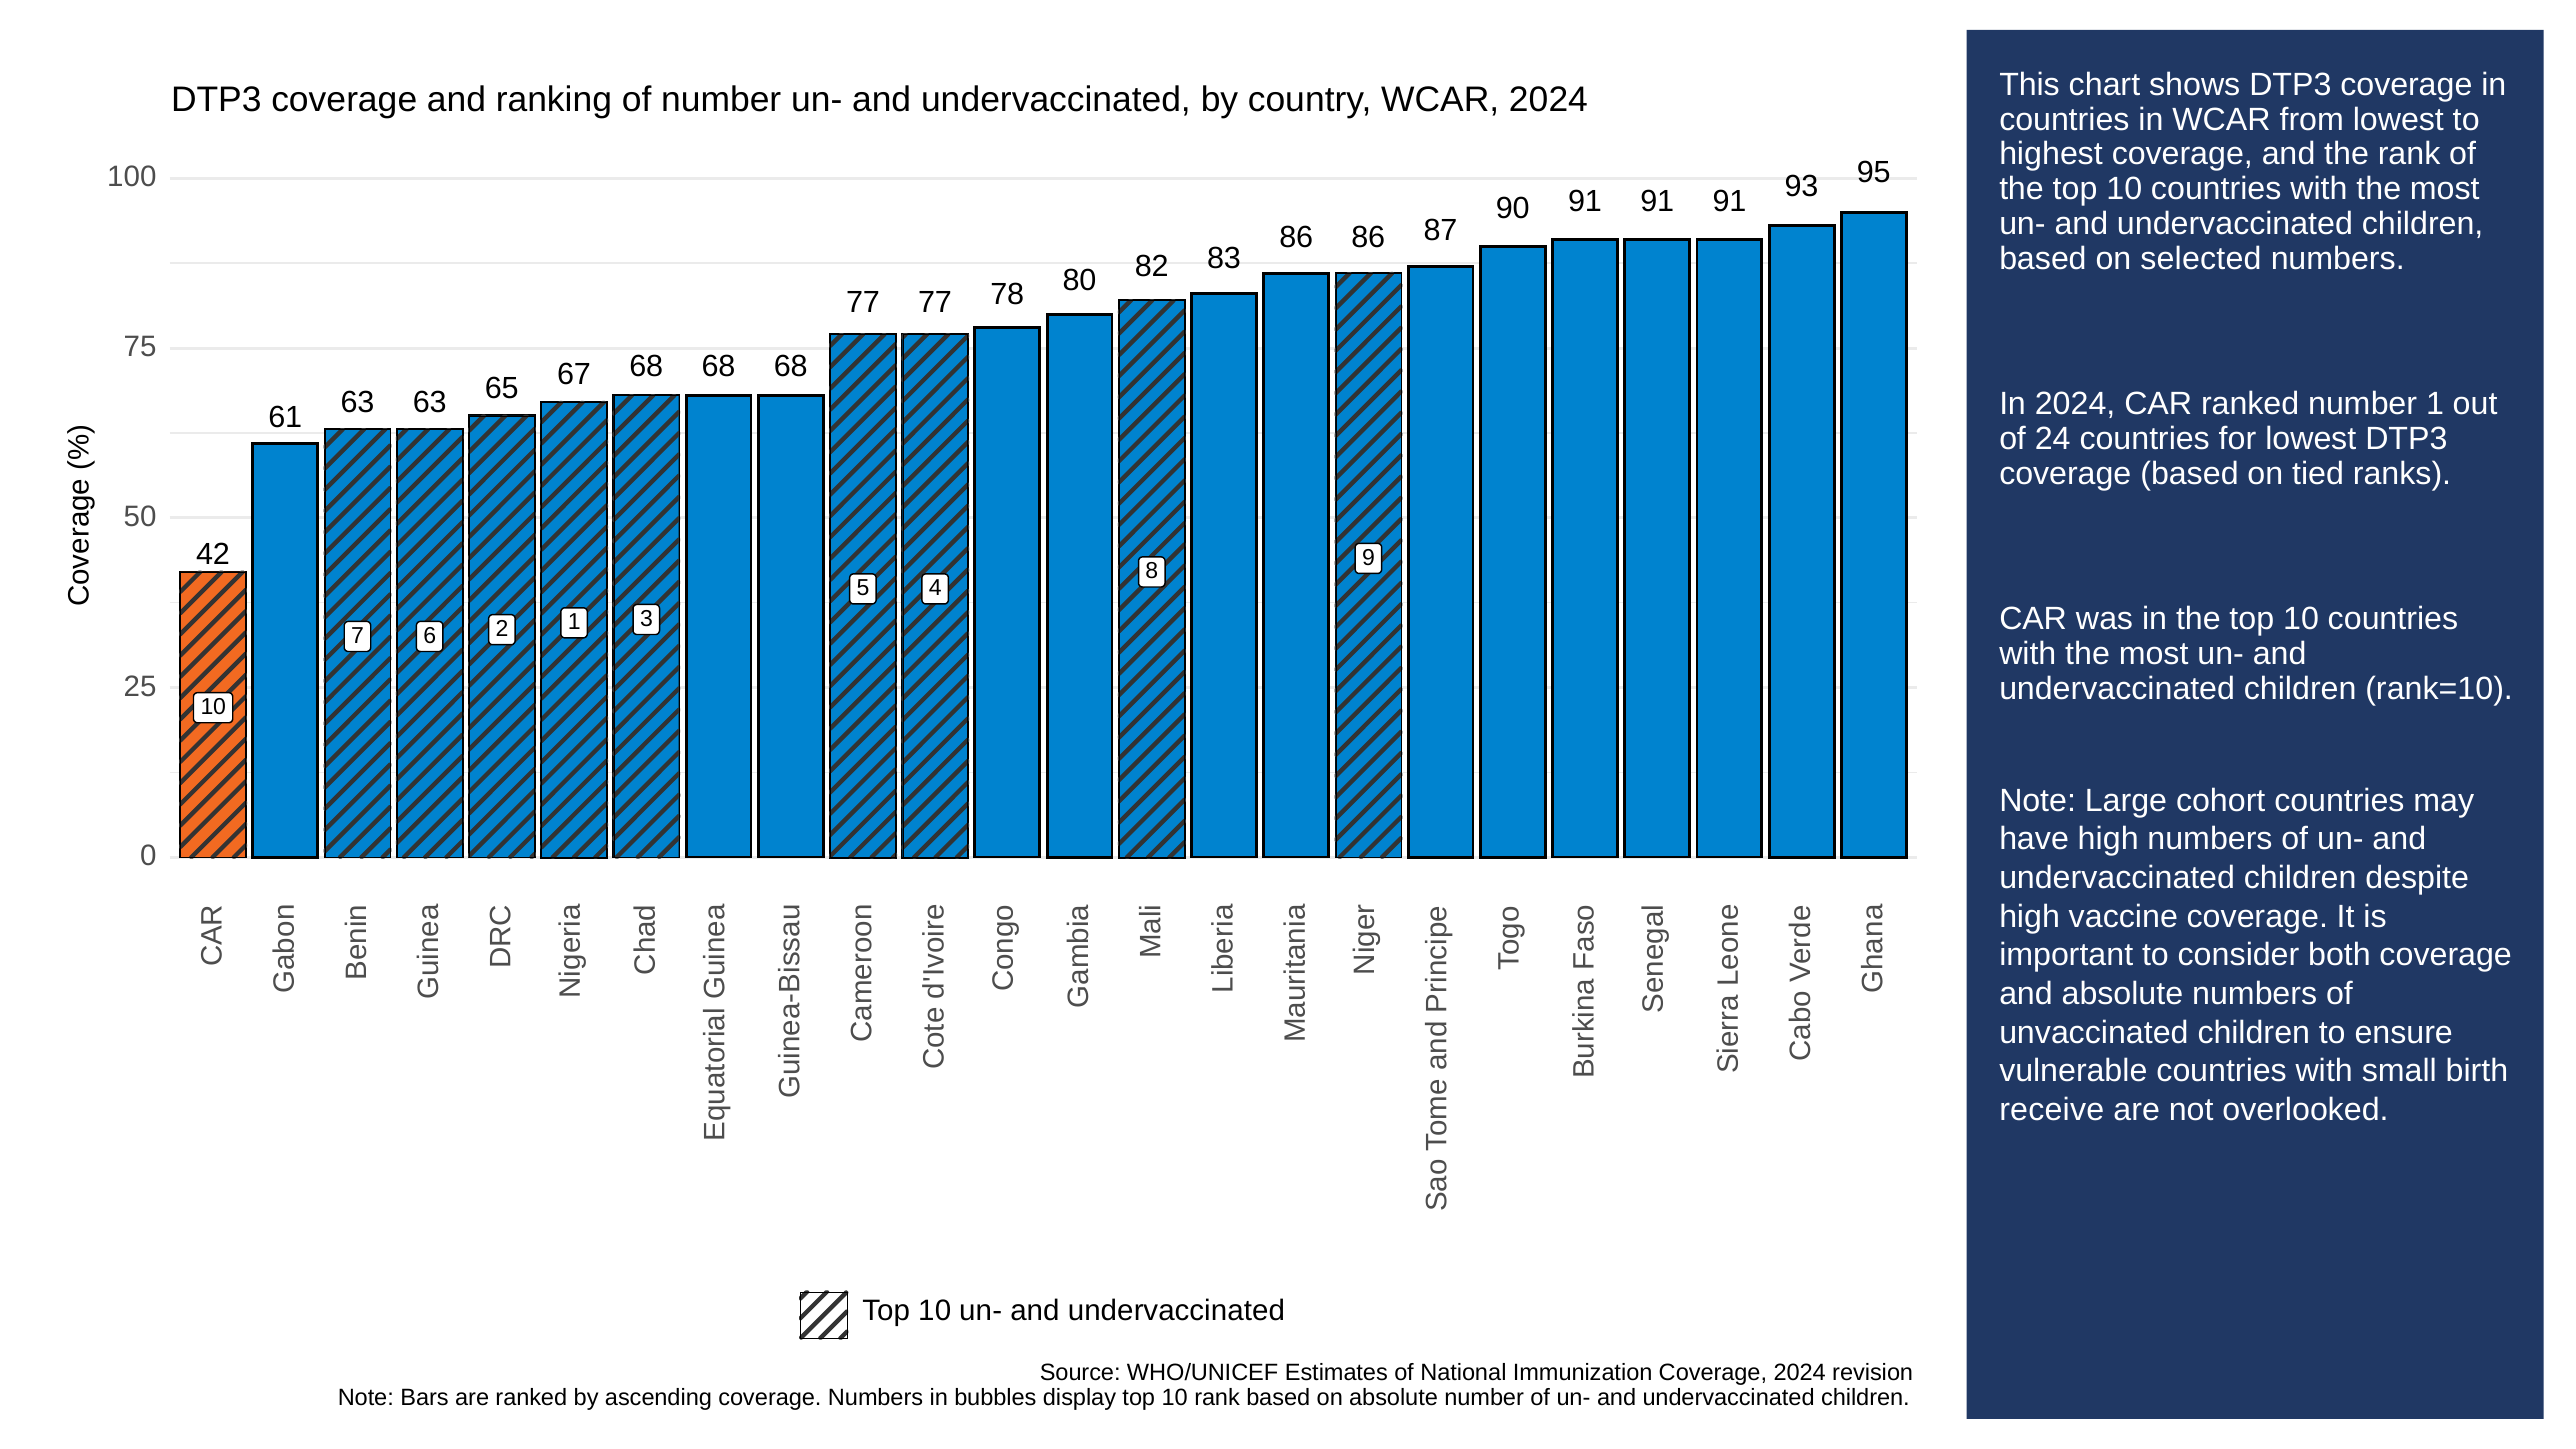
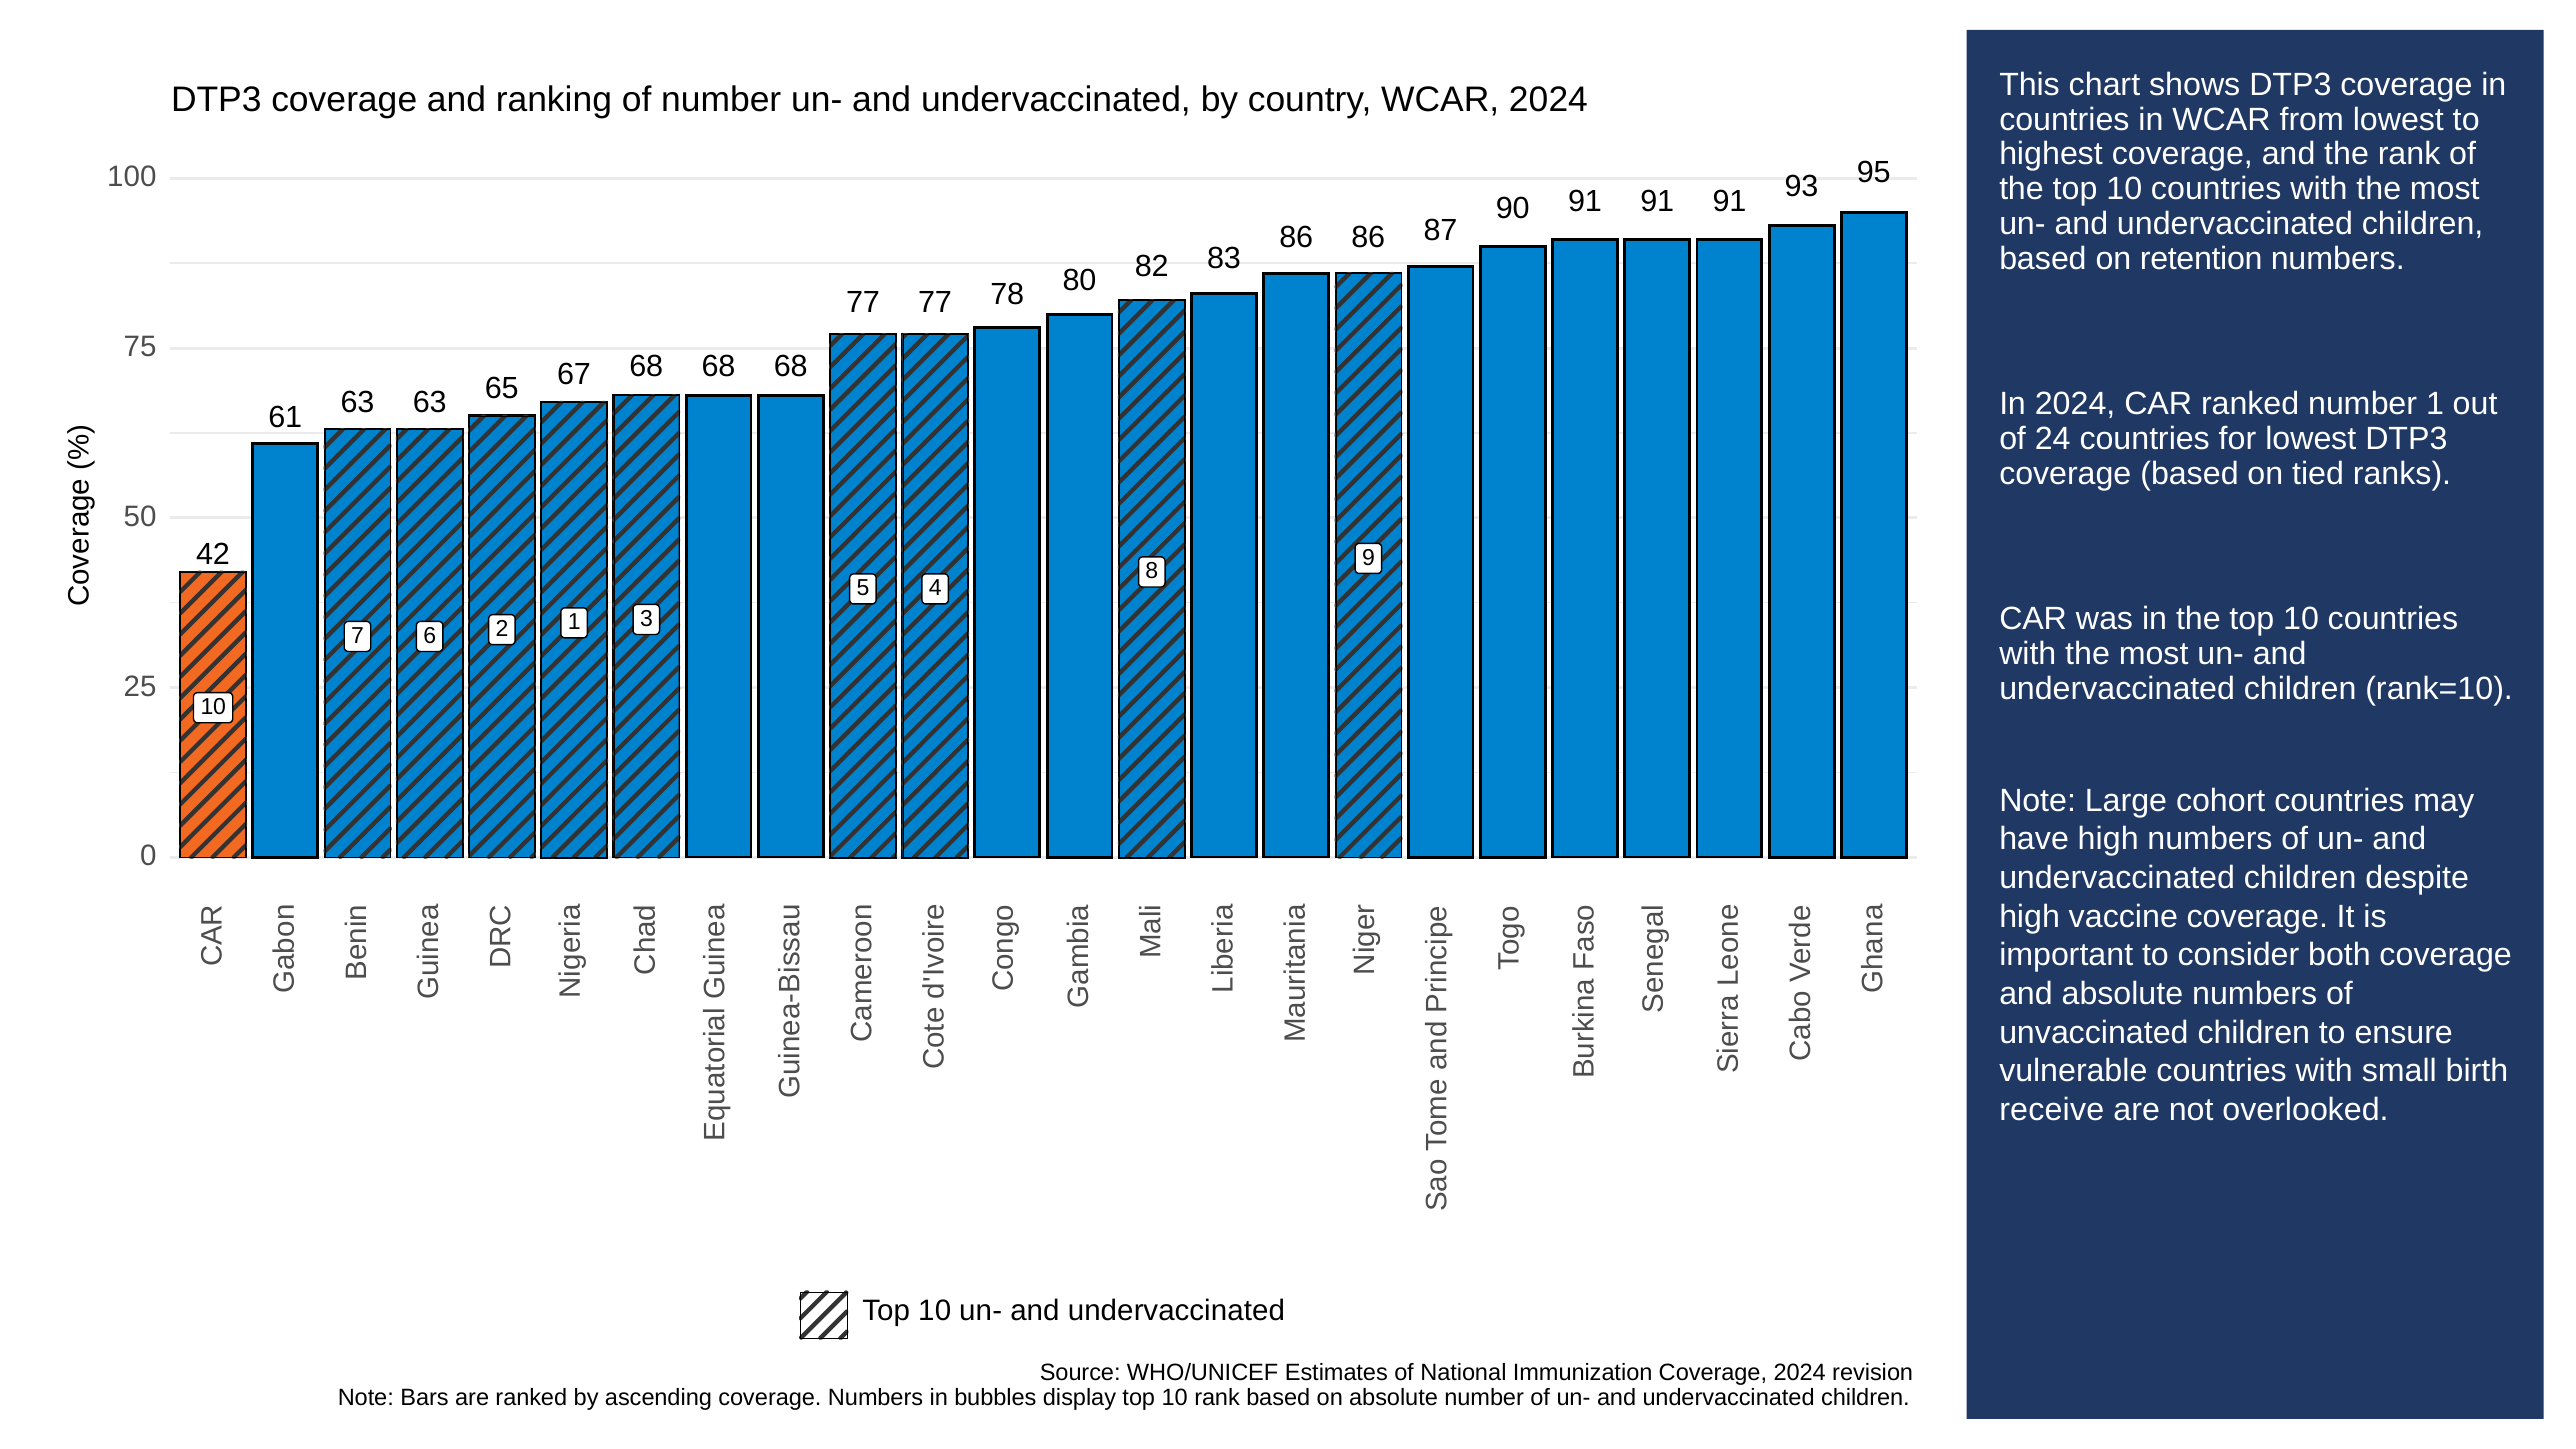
selected: selected -> retention
